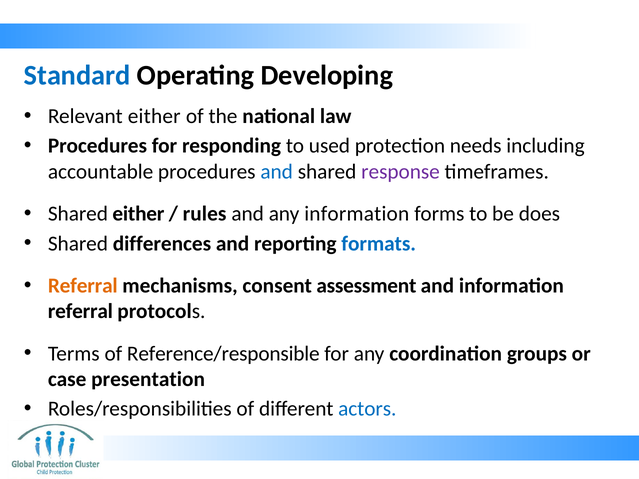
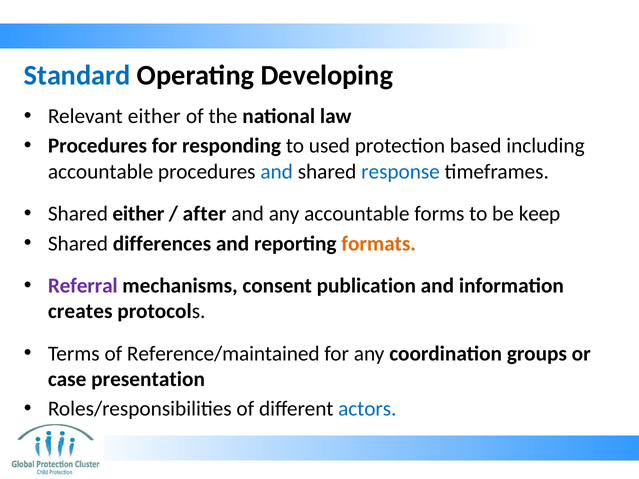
needs: needs -> based
response colour: purple -> blue
rules: rules -> after
any information: information -> accountable
does: does -> keep
formats colour: blue -> orange
Referral at (83, 286) colour: orange -> purple
assessment: assessment -> publication
referral at (80, 311): referral -> creates
Reference/responsible: Reference/responsible -> Reference/maintained
